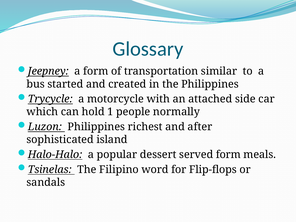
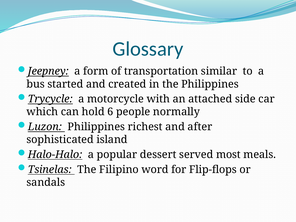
1: 1 -> 6
served form: form -> most
